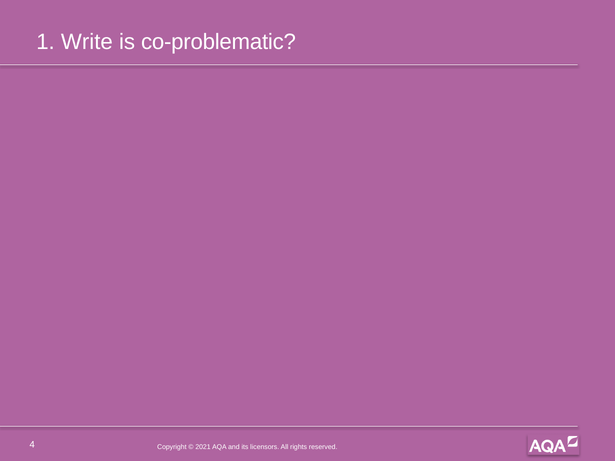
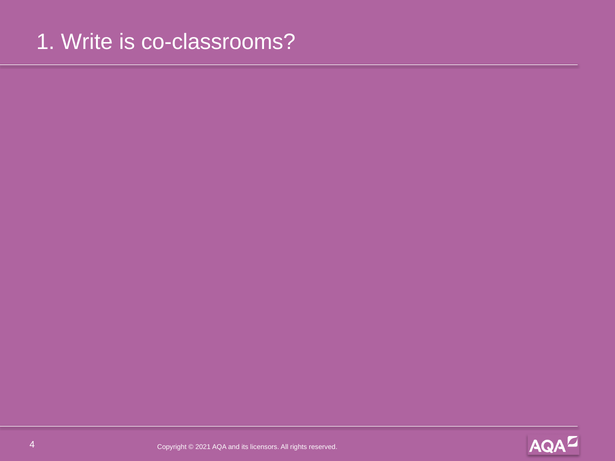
co-problematic: co-problematic -> co-classrooms
